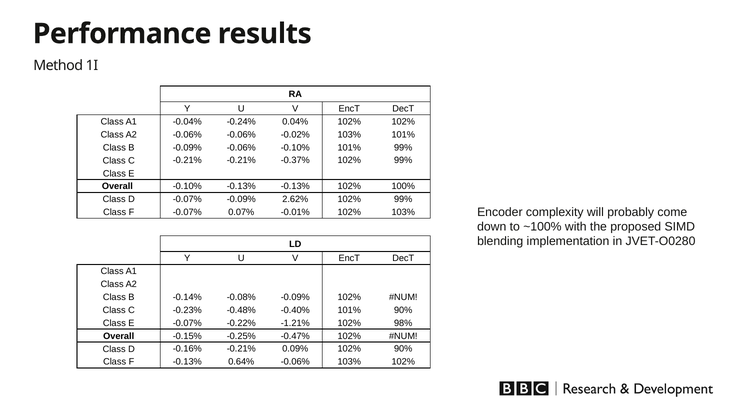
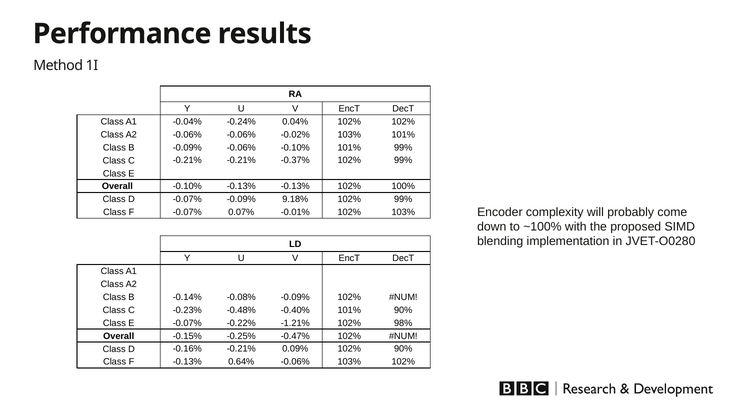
2.62%: 2.62% -> 9.18%
